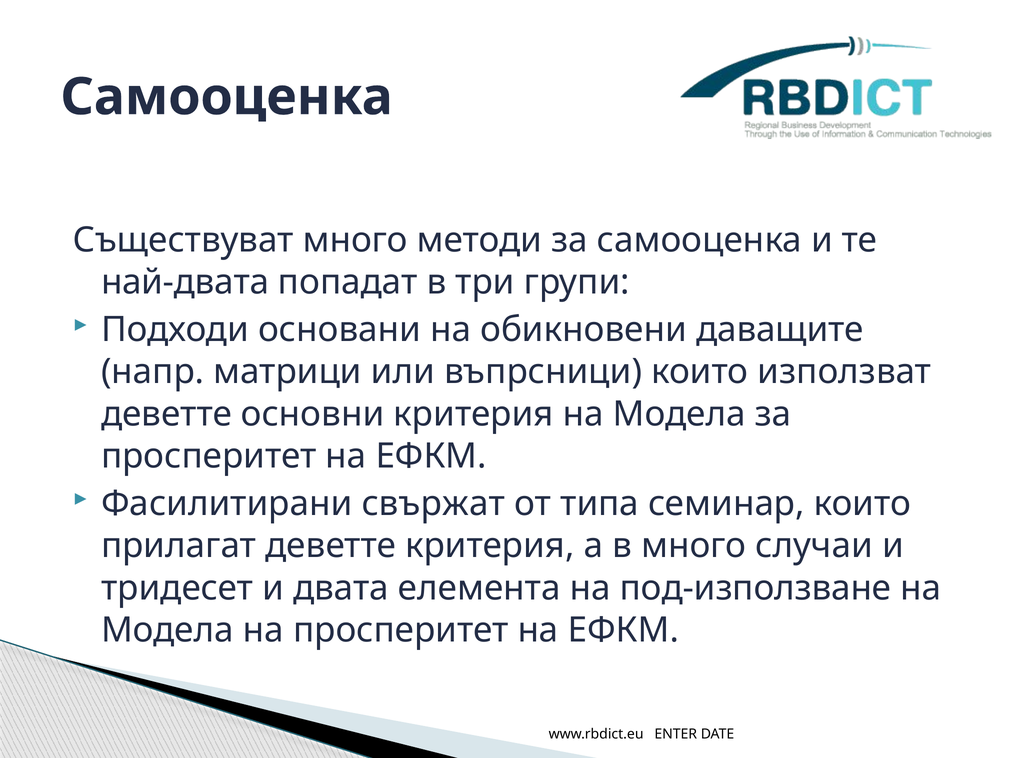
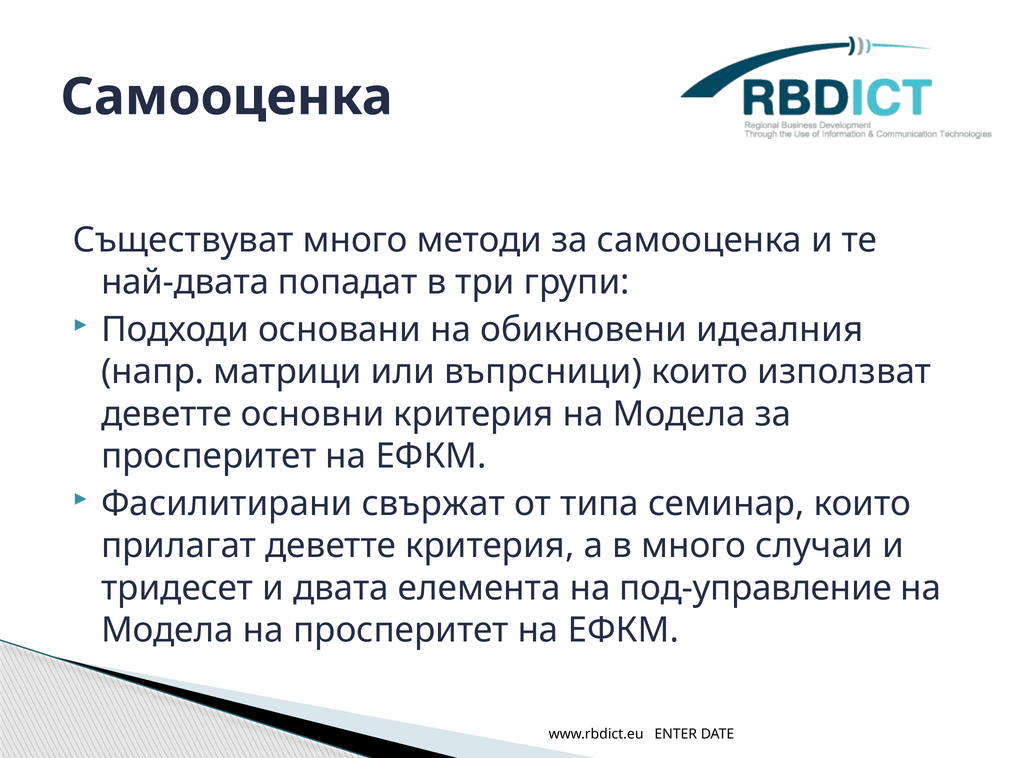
даващите: даващите -> идеалния
под-използване: под-използване -> под-управление
